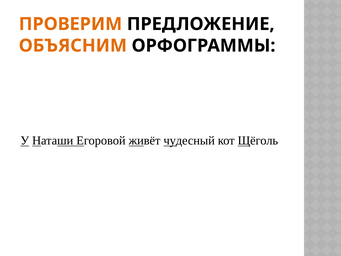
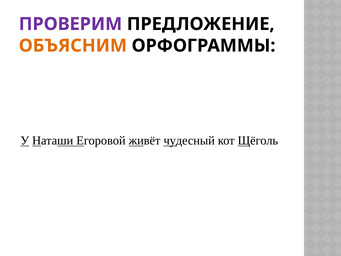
ПРОВЕРИМ colour: orange -> purple
